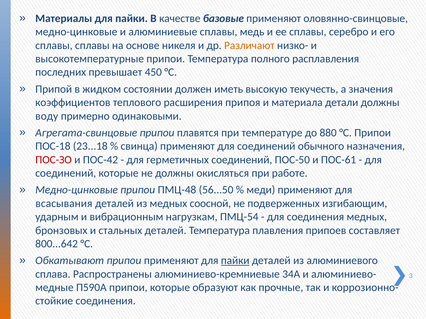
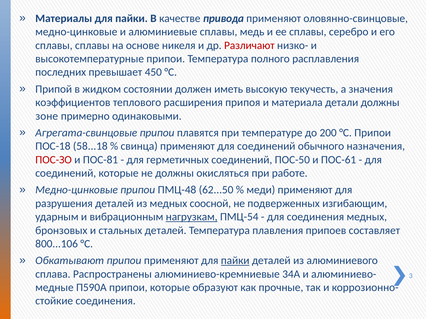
базовые: базовые -> привода
Различают colour: orange -> red
воду: воду -> зоне
880: 880 -> 200
23...18: 23...18 -> 58...18
ПОС-42: ПОС-42 -> ПОС-81
56...50: 56...50 -> 62...50
всасывания: всасывания -> разрушения
нагрузкам underline: none -> present
800...642: 800...642 -> 800...106
